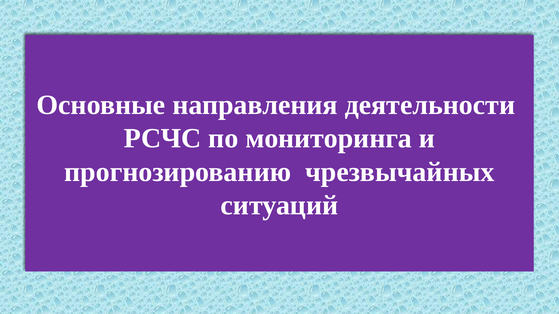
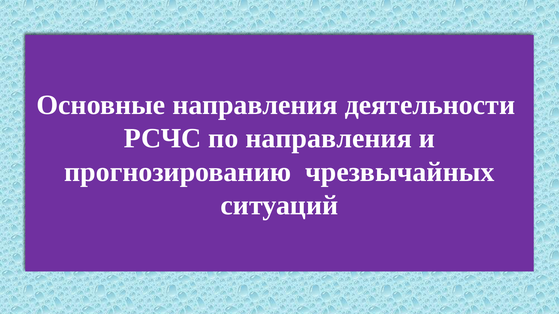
по мониторинга: мониторинга -> направления
